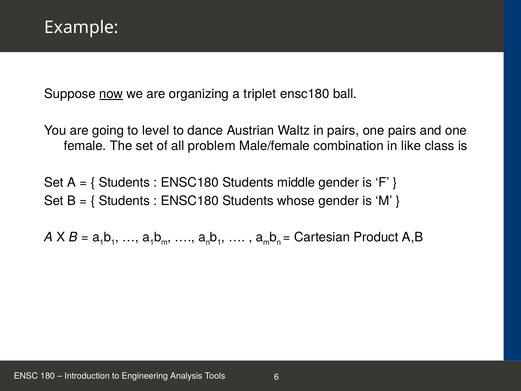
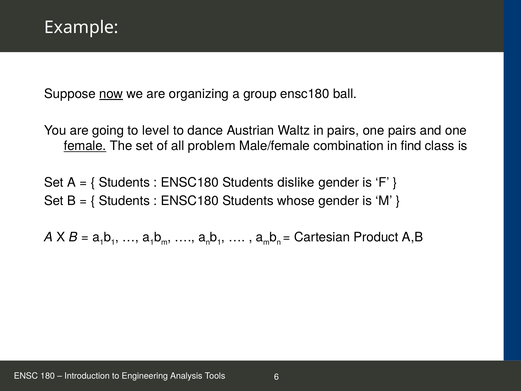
triplet: triplet -> group
female underline: none -> present
like: like -> find
middle: middle -> dislike
